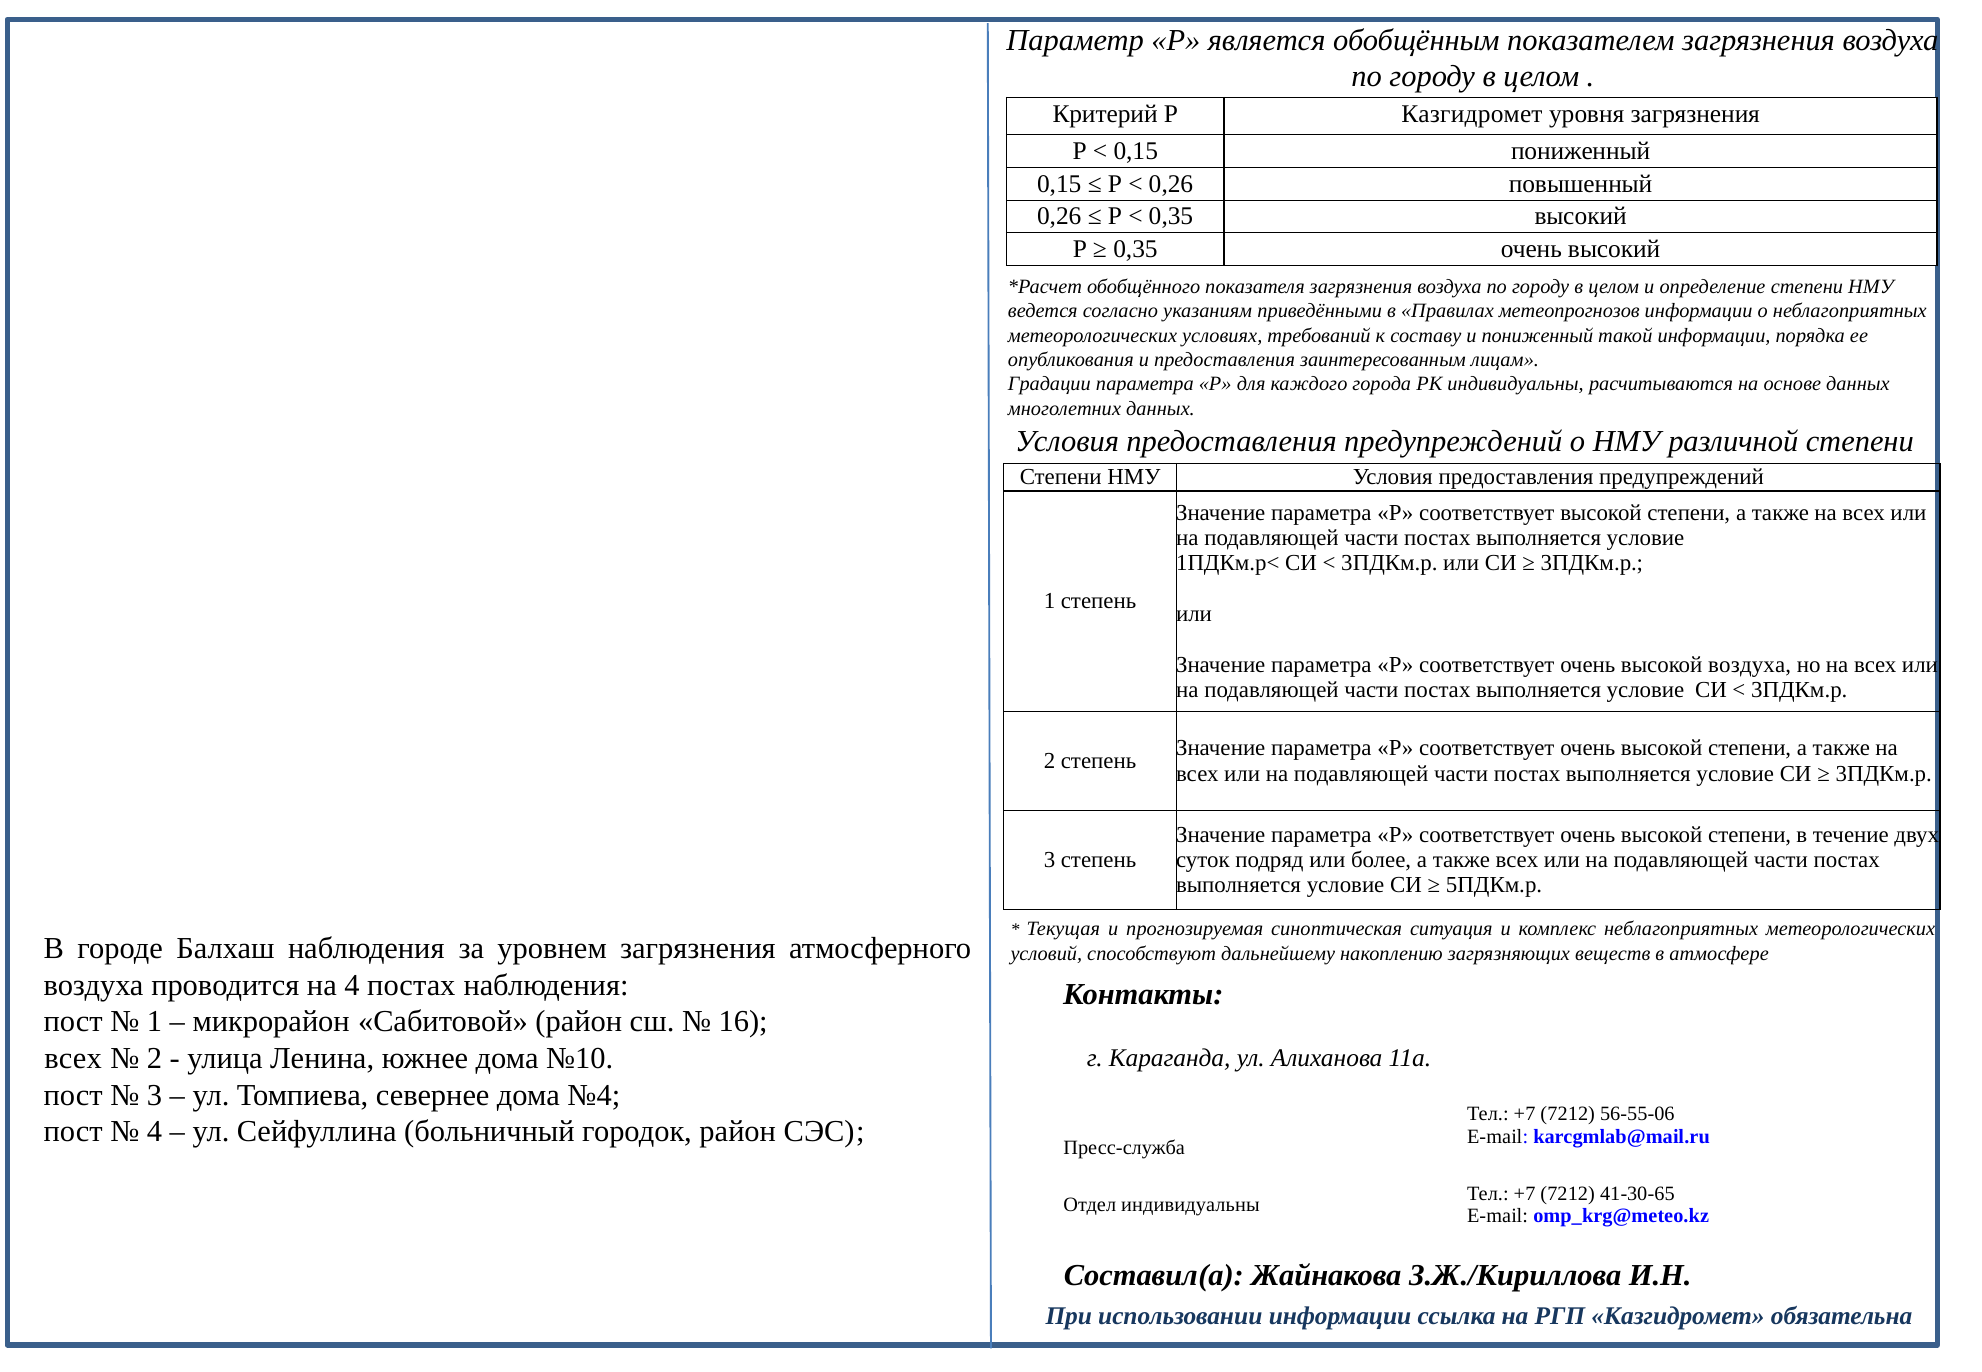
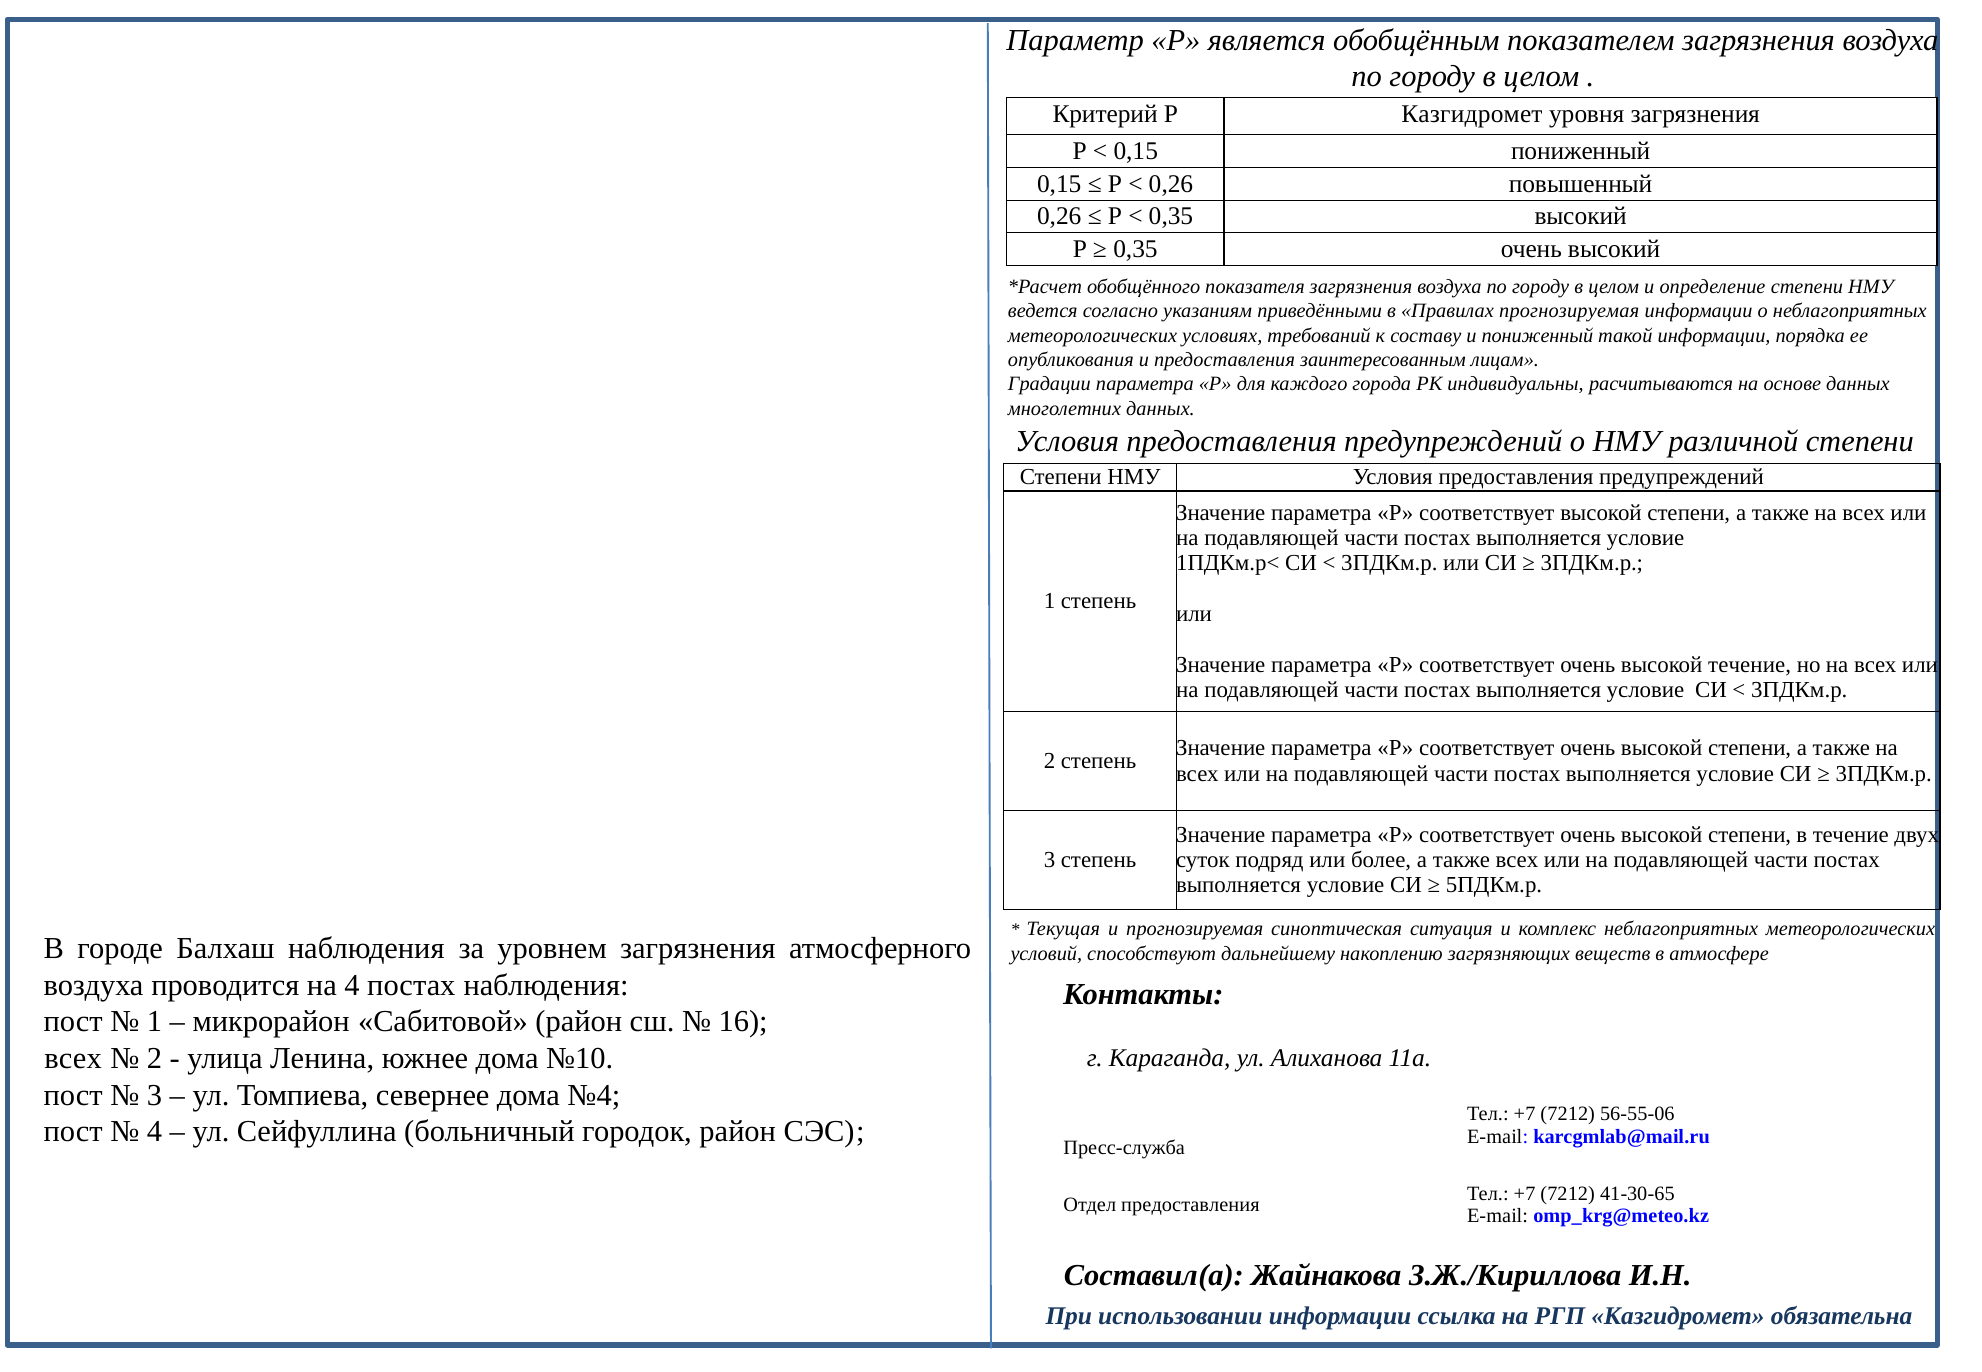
Правилах метеопрогнозов: метеопрогнозов -> прогнозируемая
высокой воздуха: воздуха -> течение
Отдел индивидуальны: индивидуальны -> предоставления
